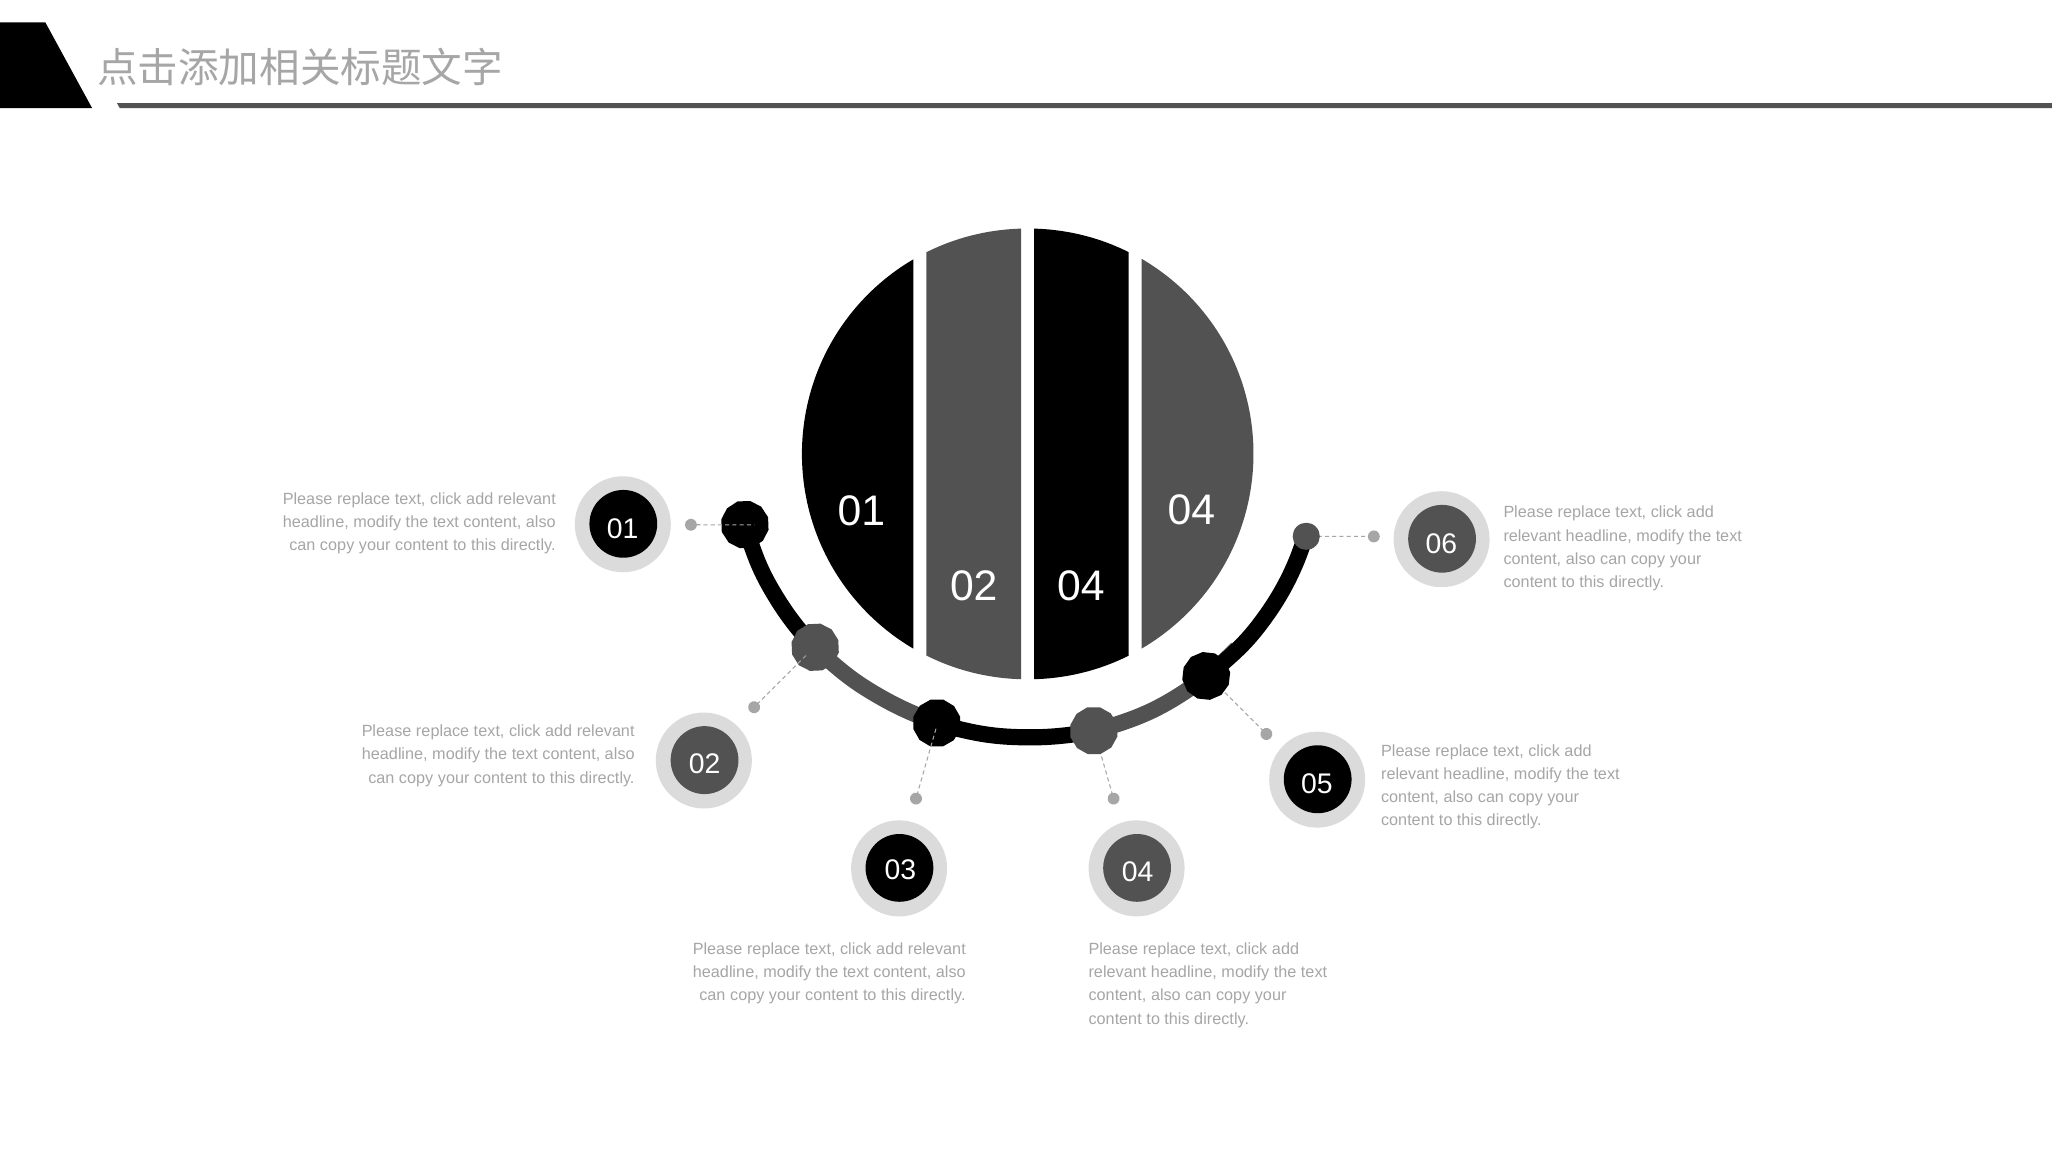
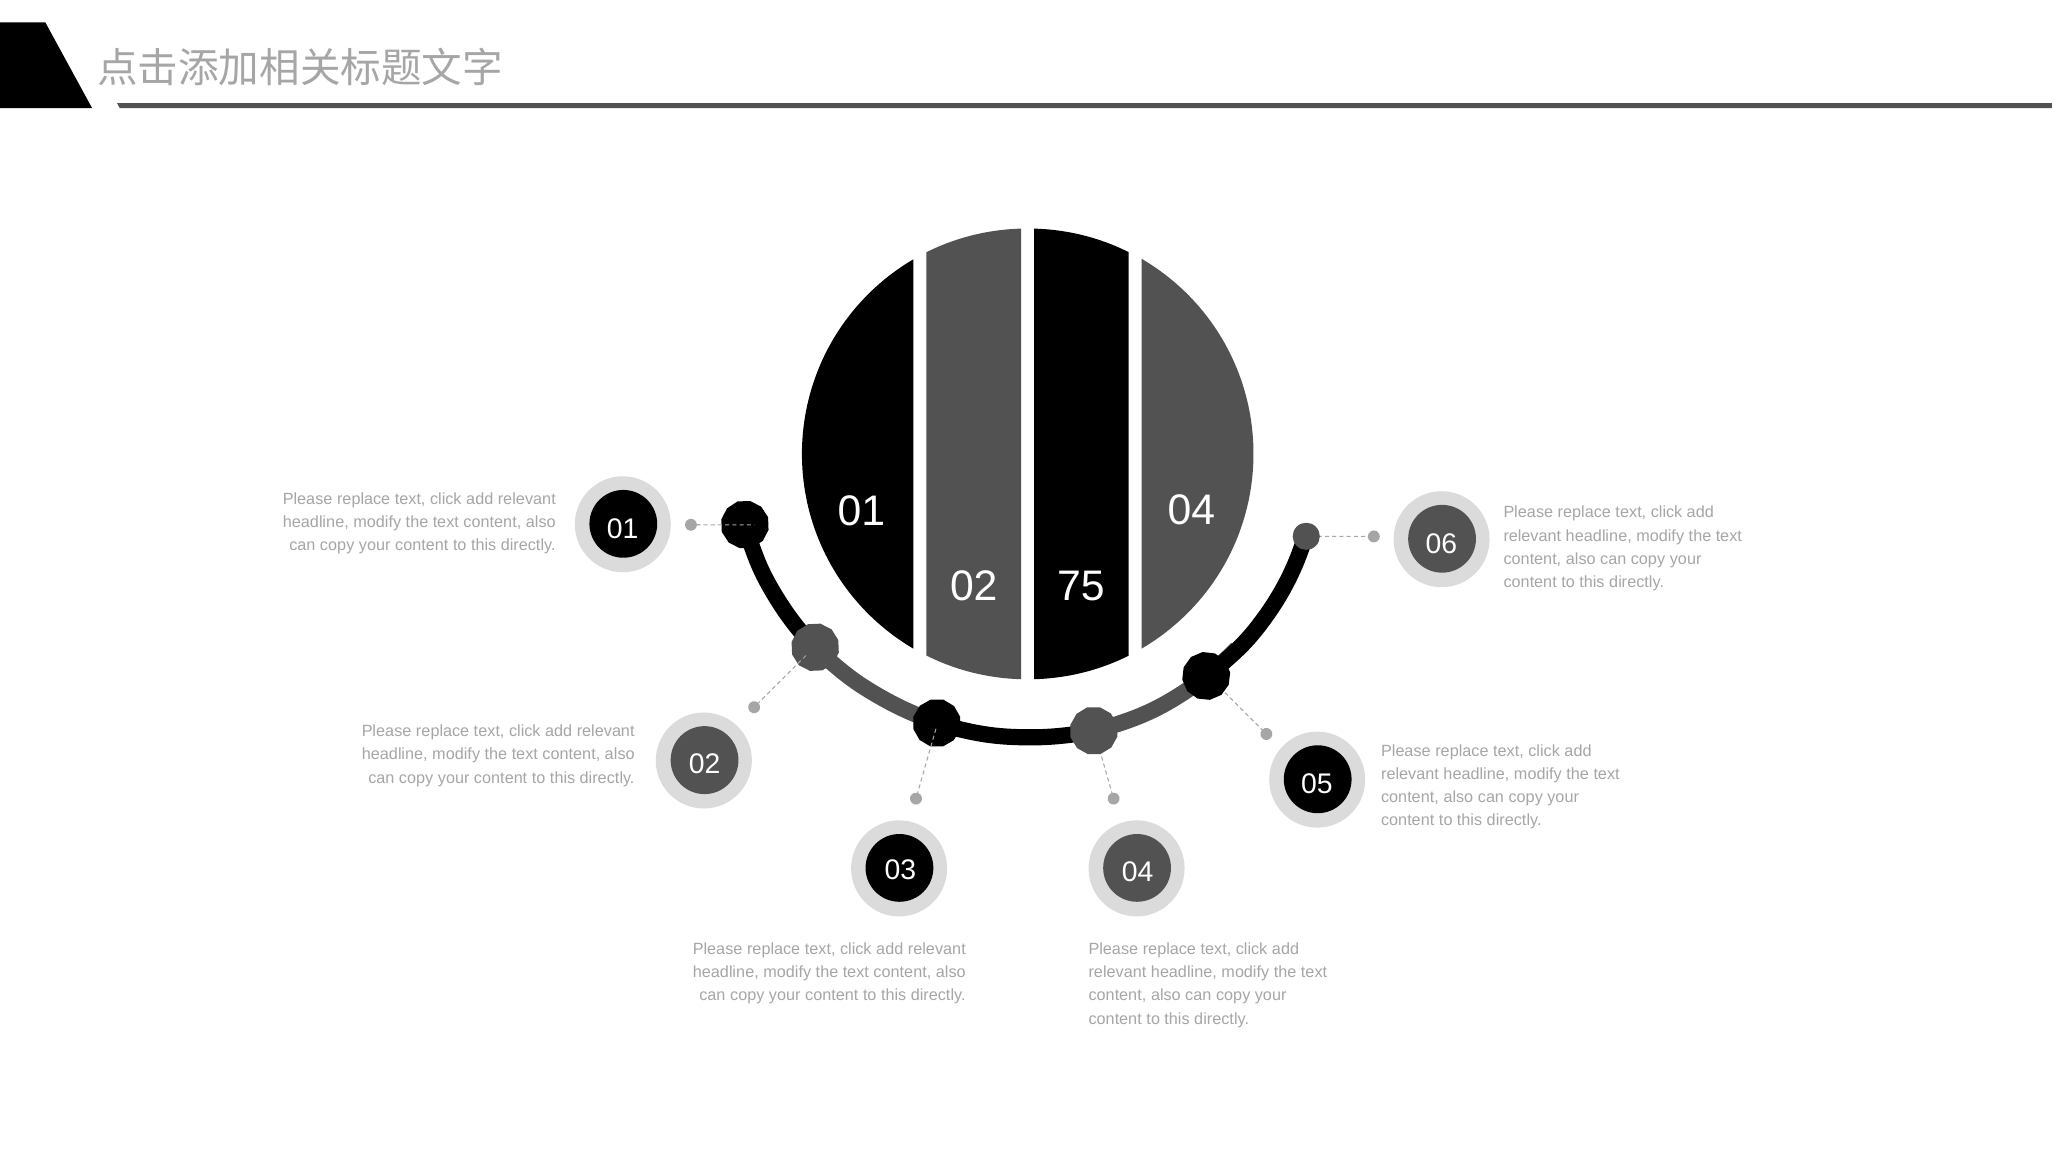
02 04: 04 -> 75
